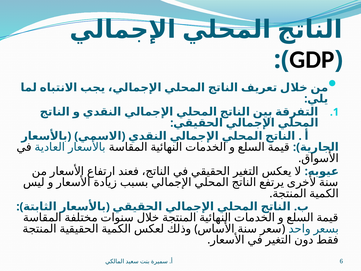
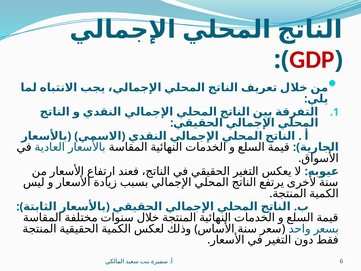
GDP colour: black -> red
